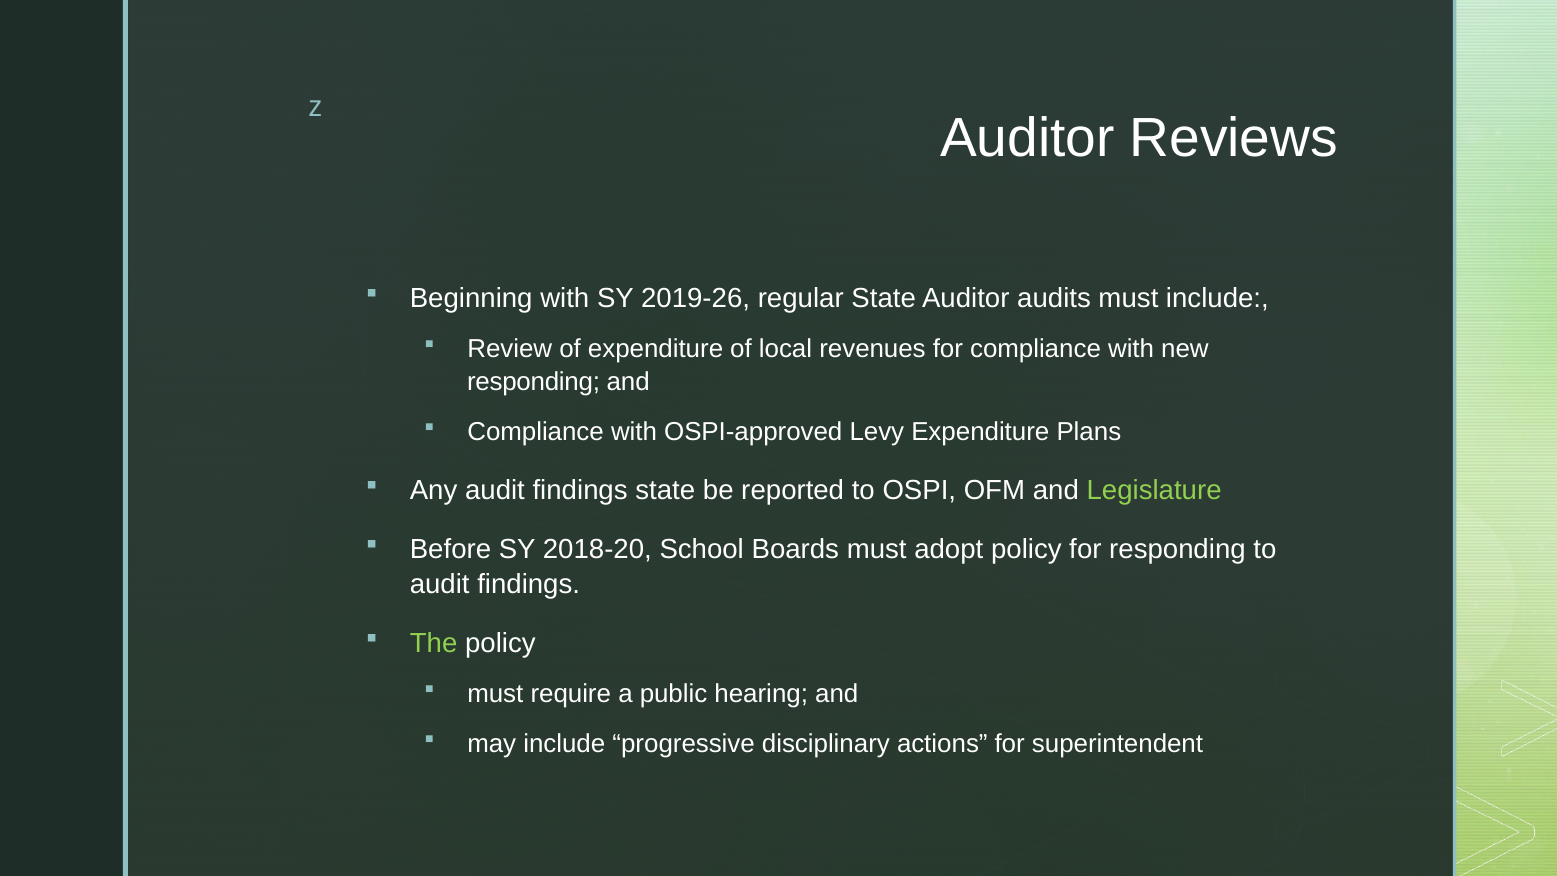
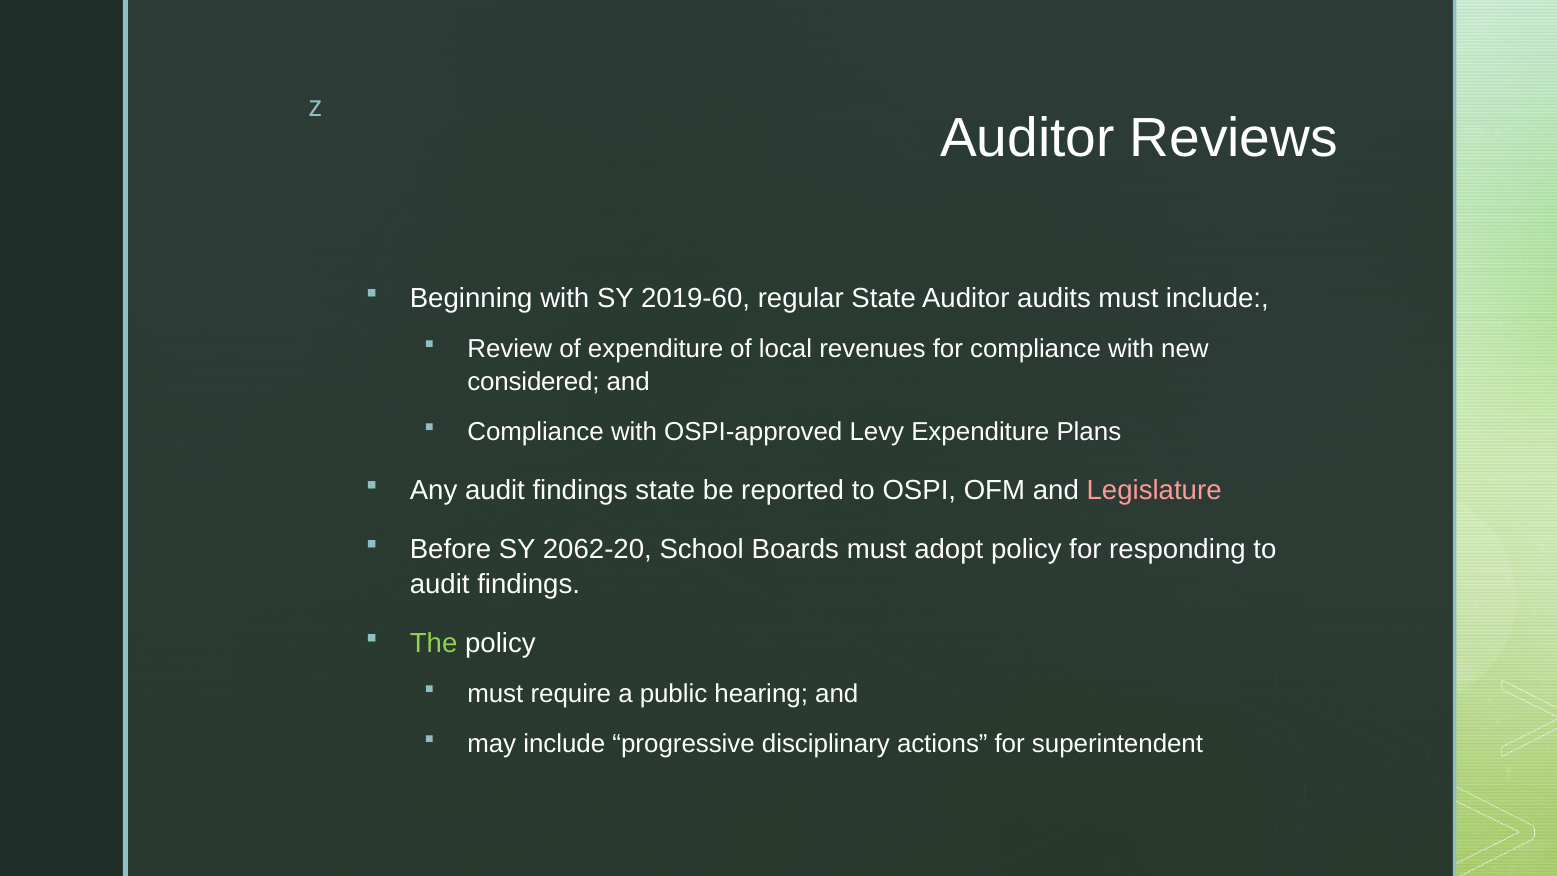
2019-26: 2019-26 -> 2019-60
responding at (534, 382): responding -> considered
Legislature colour: light green -> pink
2018-20: 2018-20 -> 2062-20
